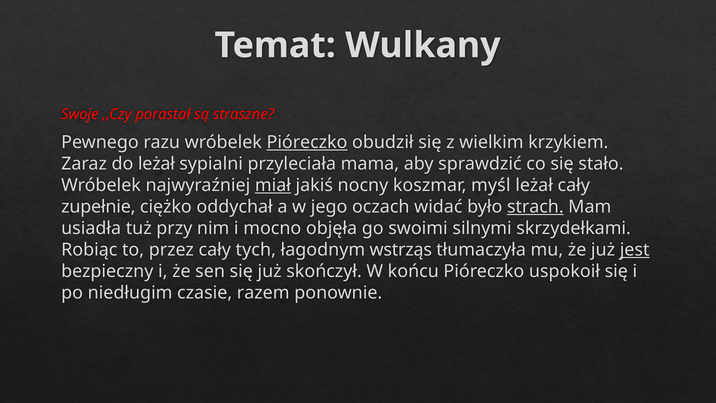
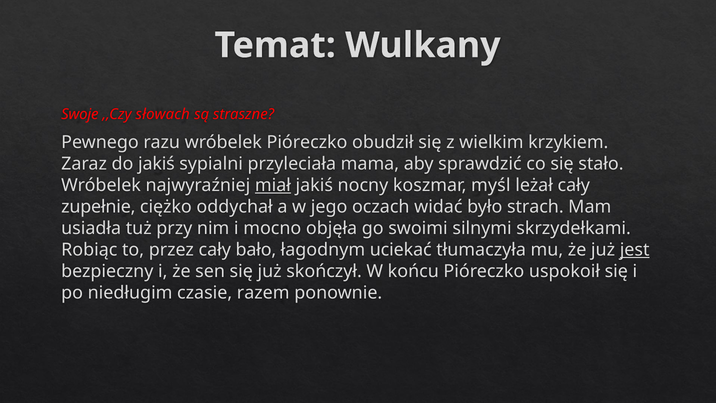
porastał: porastał -> słowach
Pióreczko at (307, 142) underline: present -> none
do leżał: leżał -> jakiś
strach underline: present -> none
tych: tych -> bało
wstrząs: wstrząs -> uciekać
